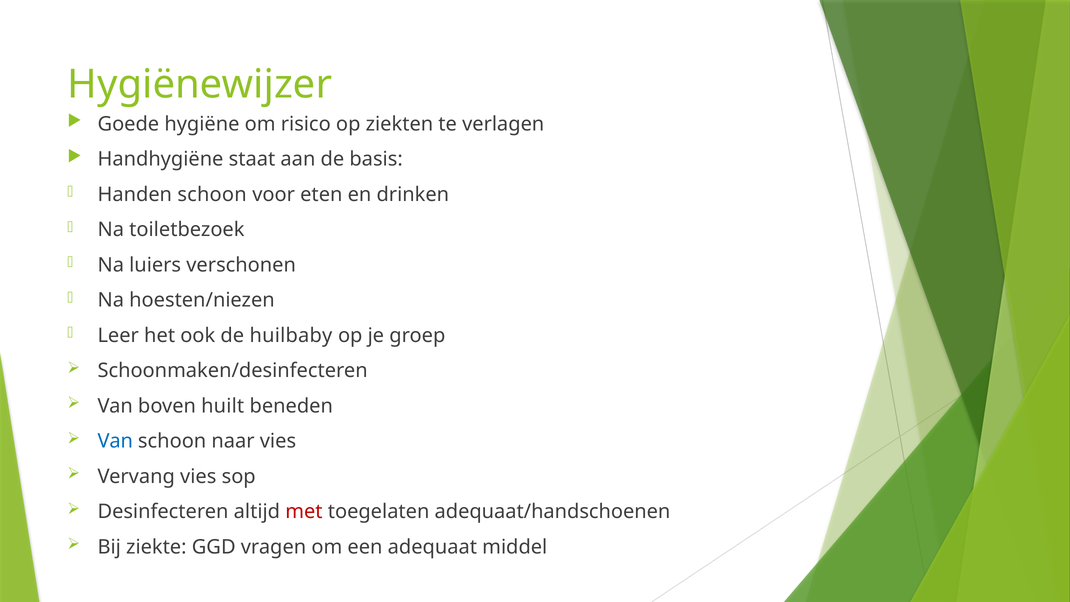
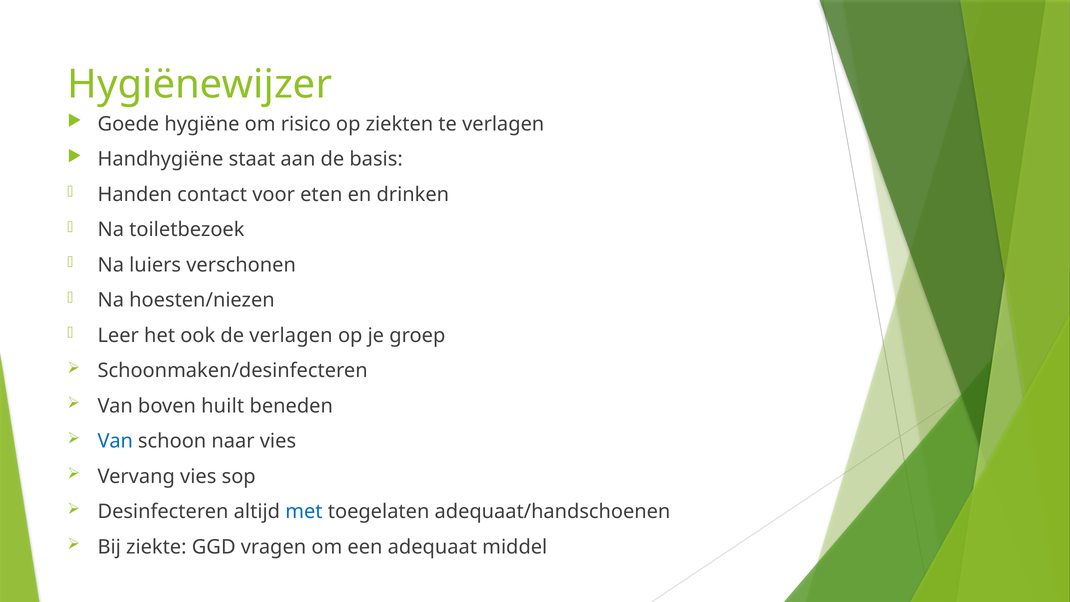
Handen schoon: schoon -> contact
de huilbaby: huilbaby -> verlagen
met colour: red -> blue
